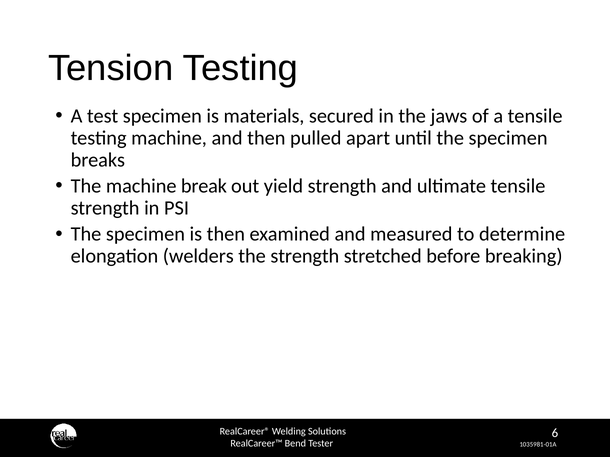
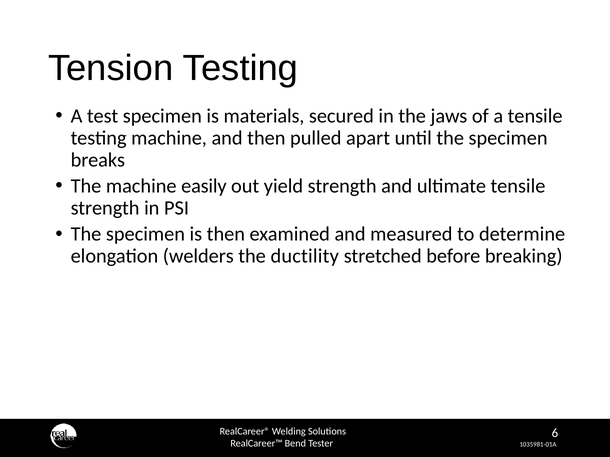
break: break -> easily
the strength: strength -> ductility
